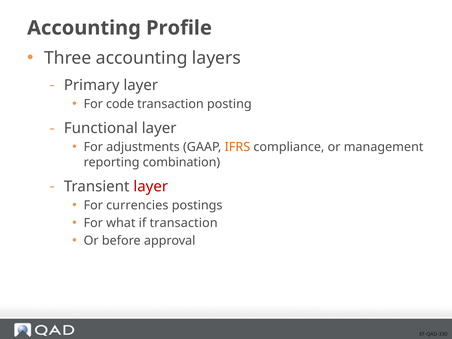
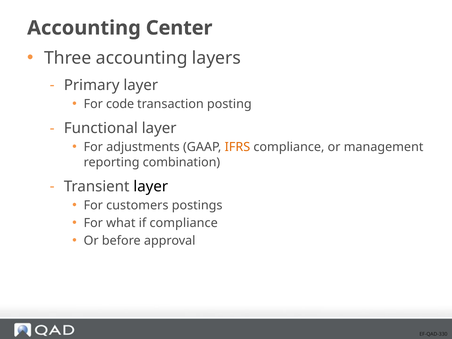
Profile: Profile -> Center
layer at (151, 187) colour: red -> black
currencies: currencies -> customers
if transaction: transaction -> compliance
